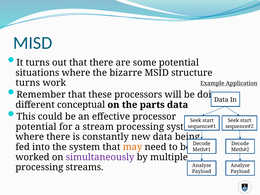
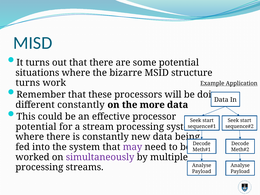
different conceptual: conceptual -> constantly
parts: parts -> more
may colour: orange -> purple
